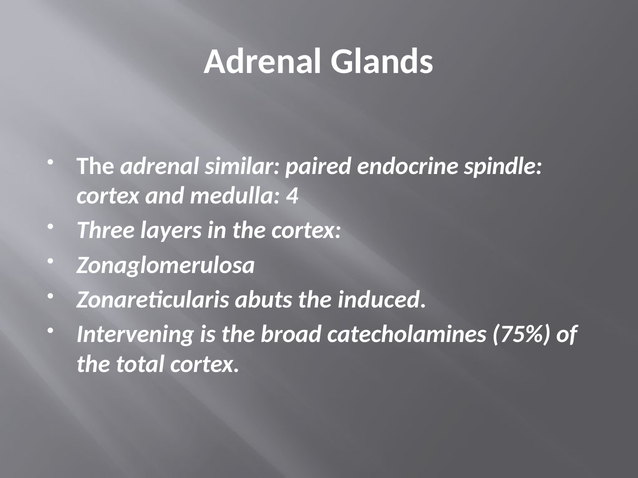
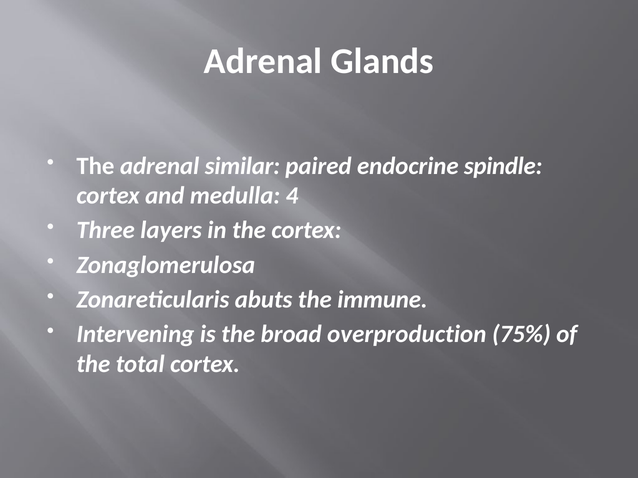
induced: induced -> immune
catecholamines: catecholamines -> overproduction
